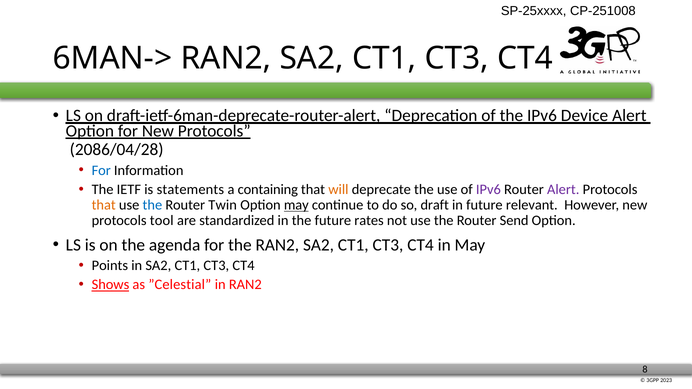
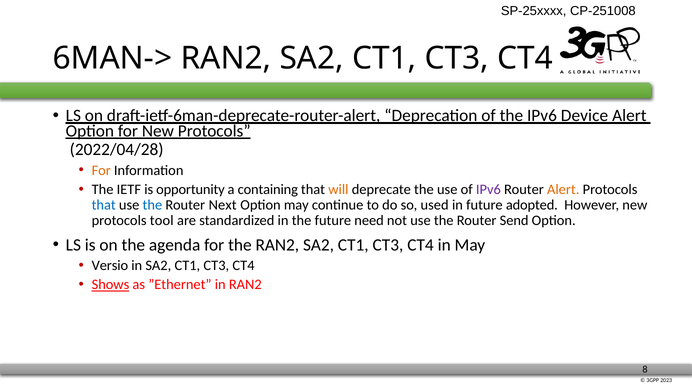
2086/04/28: 2086/04/28 -> 2022/04/28
For at (101, 170) colour: blue -> orange
statements: statements -> opportunity
Alert at (563, 190) colour: purple -> orange
that at (104, 205) colour: orange -> blue
Twin: Twin -> Next
may at (296, 205) underline: present -> none
draft: draft -> used
relevant: relevant -> adopted
rates: rates -> need
Points: Points -> Versio
”Celestial: ”Celestial -> ”Ethernet
